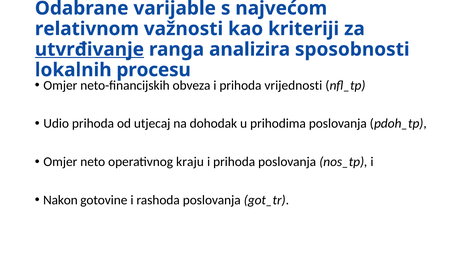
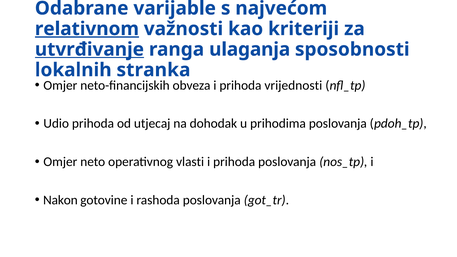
relativnom underline: none -> present
analizira: analizira -> ulaganja
procesu: procesu -> stranka
kraju: kraju -> vlasti
